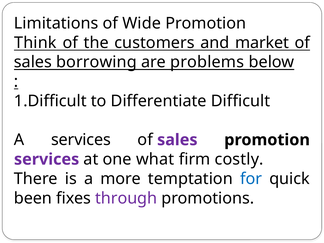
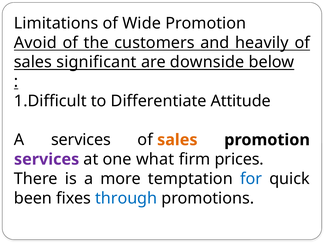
Think: Think -> Avoid
market: market -> heavily
borrowing: borrowing -> significant
problems: problems -> downside
Difficult: Difficult -> Attitude
sales at (177, 140) colour: purple -> orange
costly: costly -> prices
through colour: purple -> blue
